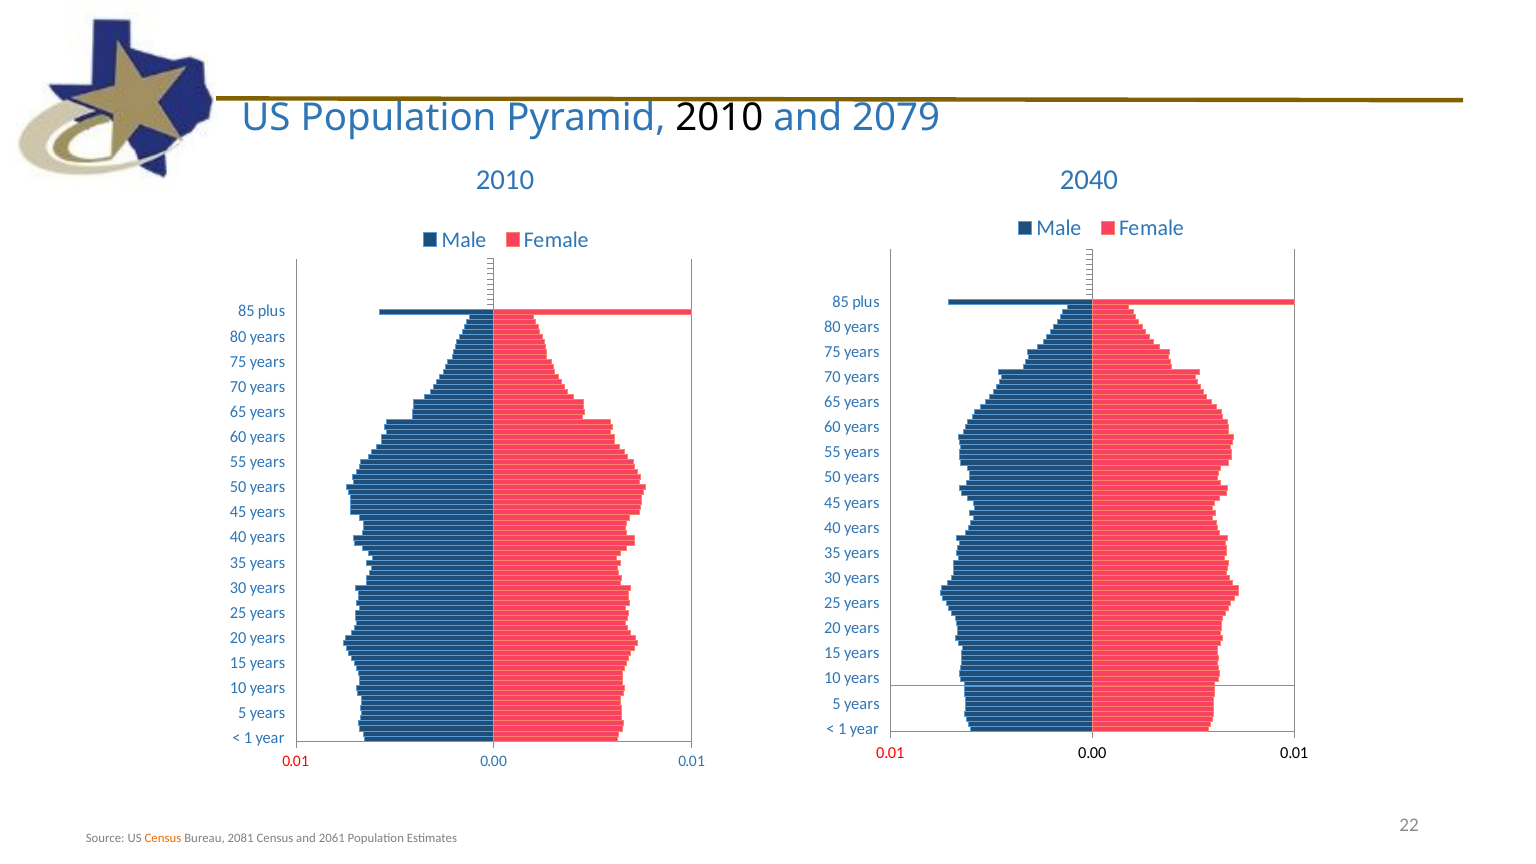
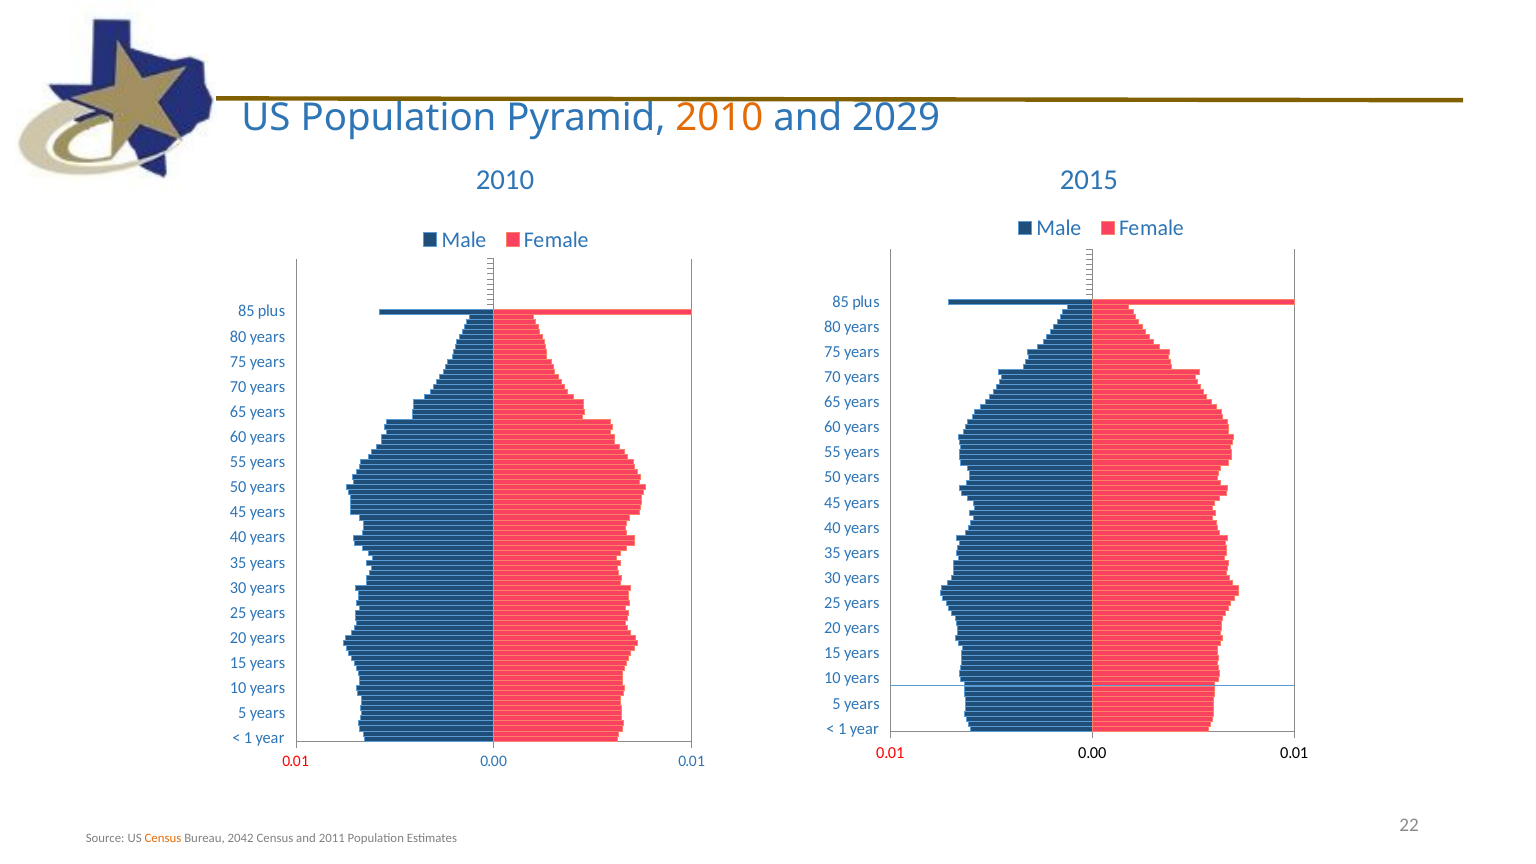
2010 at (719, 118) colour: black -> orange
2079: 2079 -> 2029
2040: 2040 -> 2015
2081: 2081 -> 2042
2061: 2061 -> 2011
